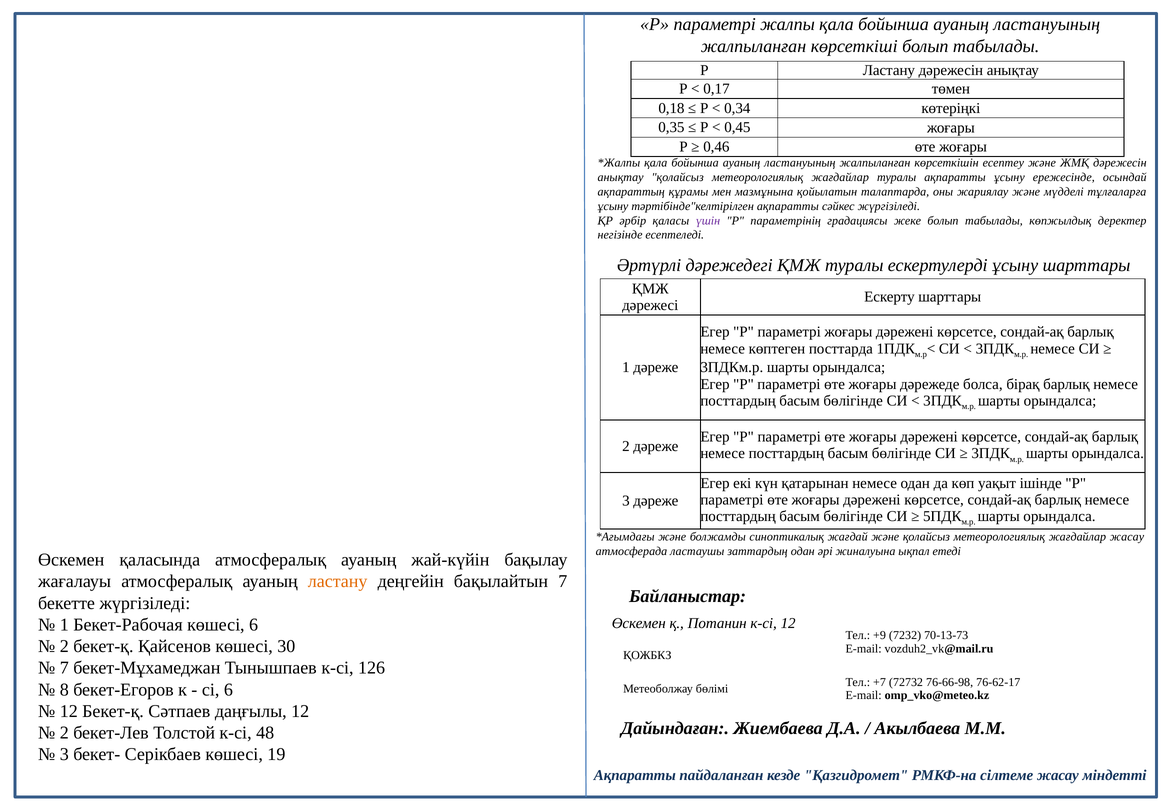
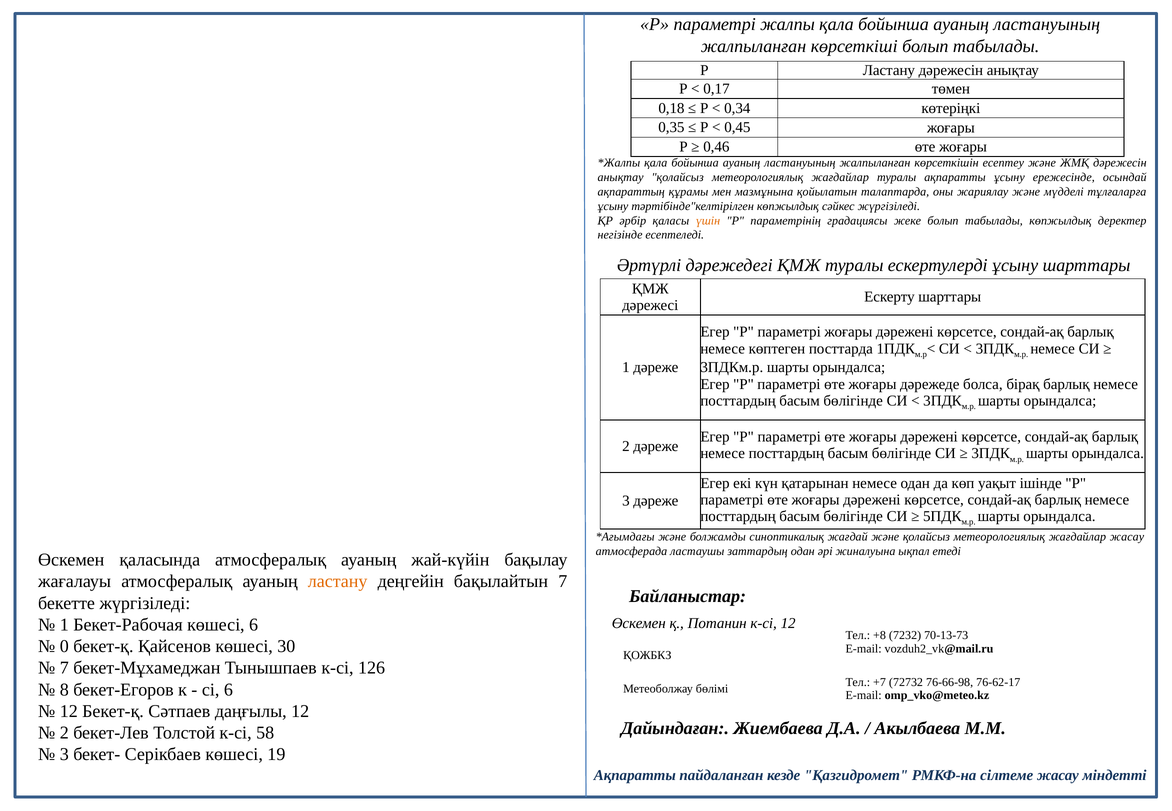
тәртібінде"келтірілген ақпаратты: ақпаратты -> көпжылдық
үшін colour: purple -> orange
+9: +9 -> +8
2 at (64, 647): 2 -> 0
48: 48 -> 58
